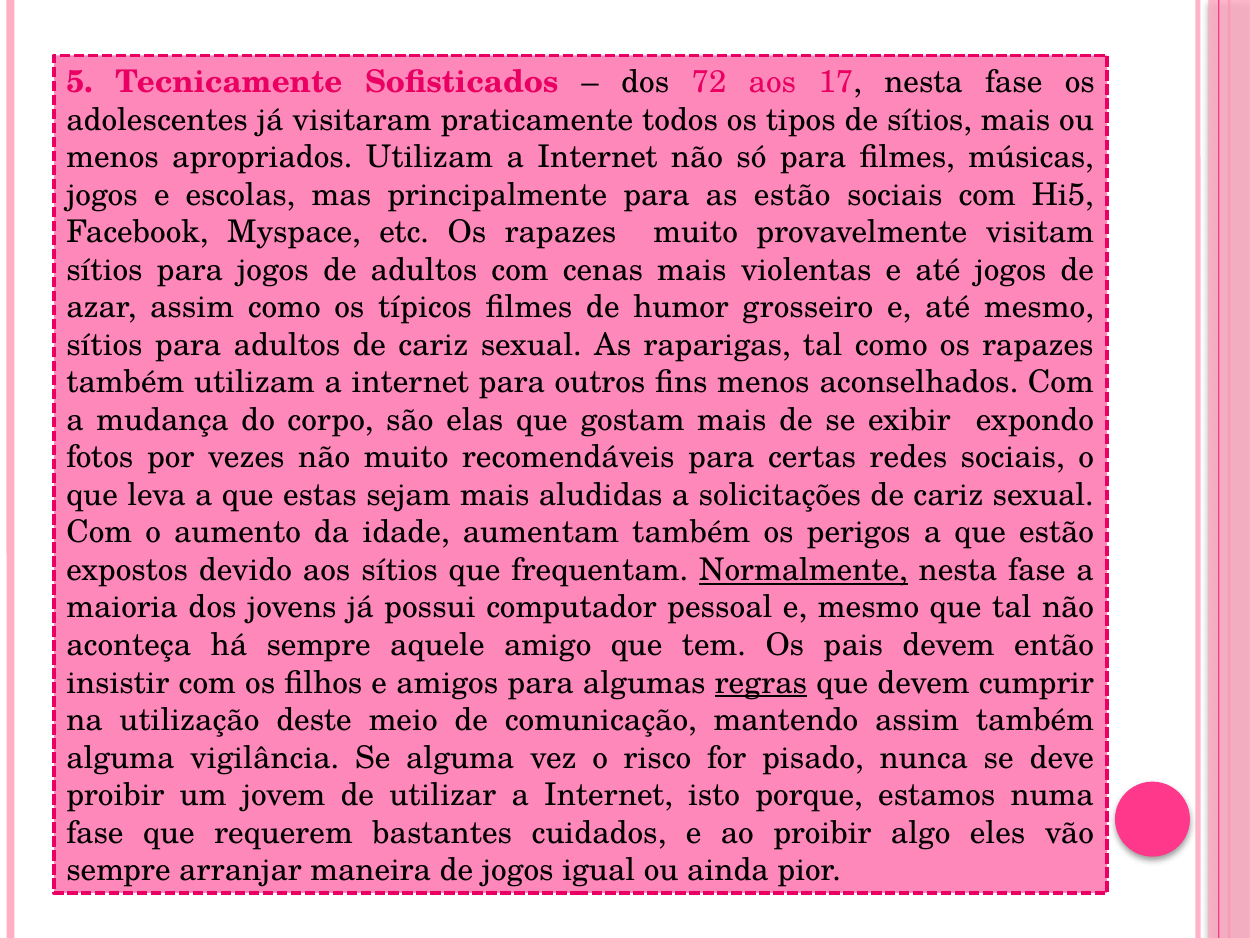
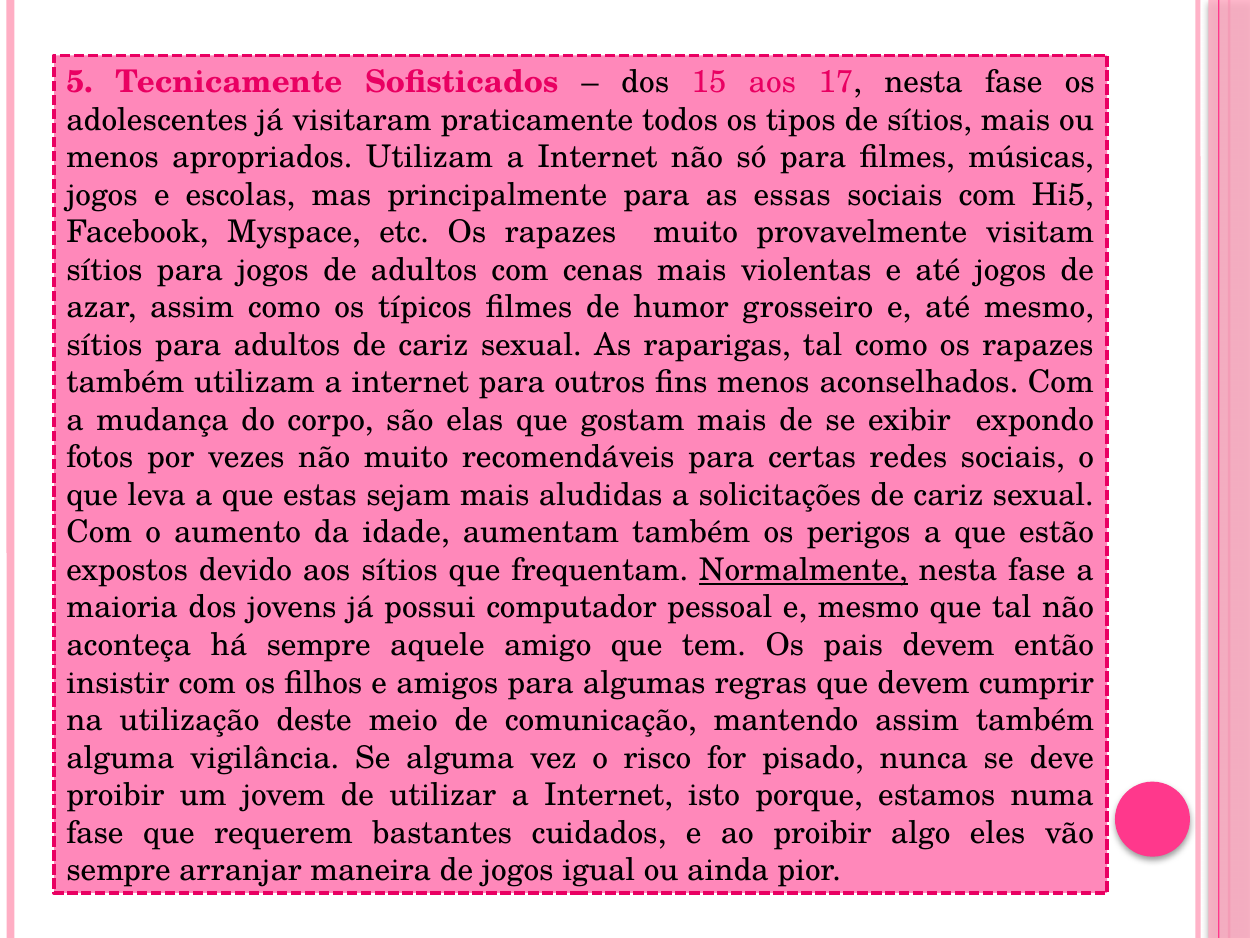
72: 72 -> 15
as estão: estão -> essas
regras underline: present -> none
